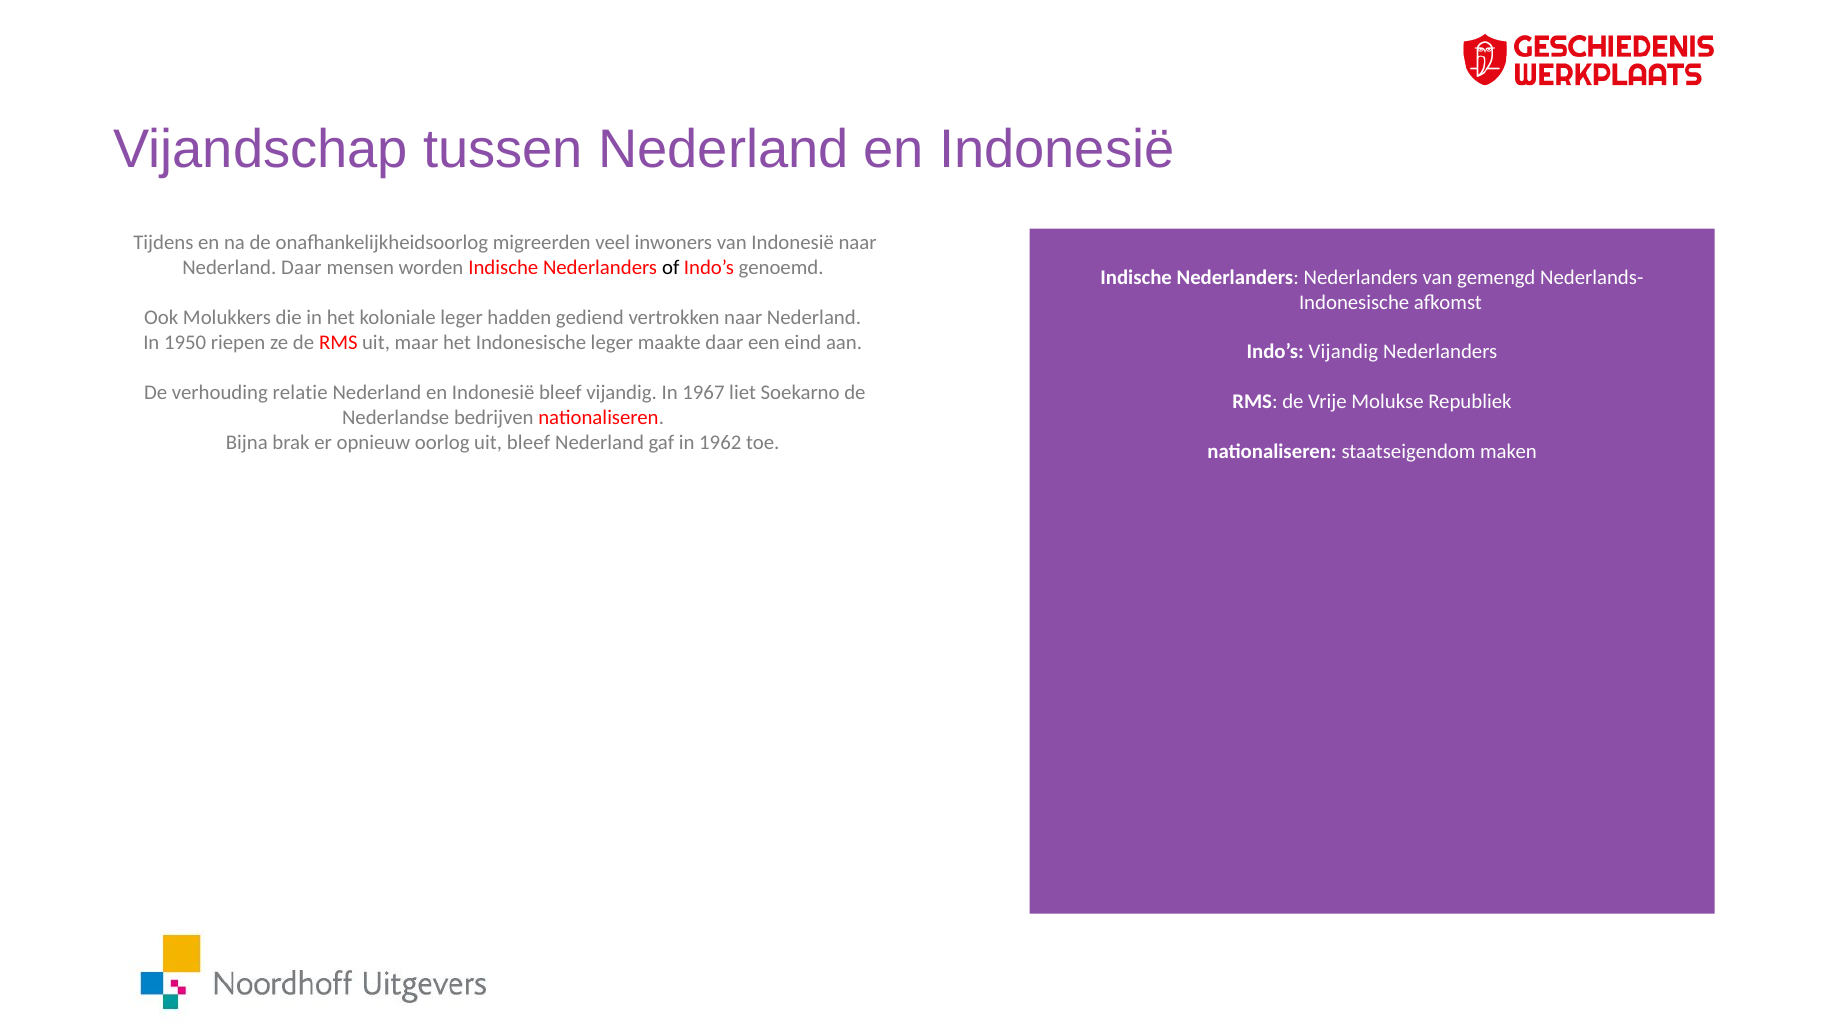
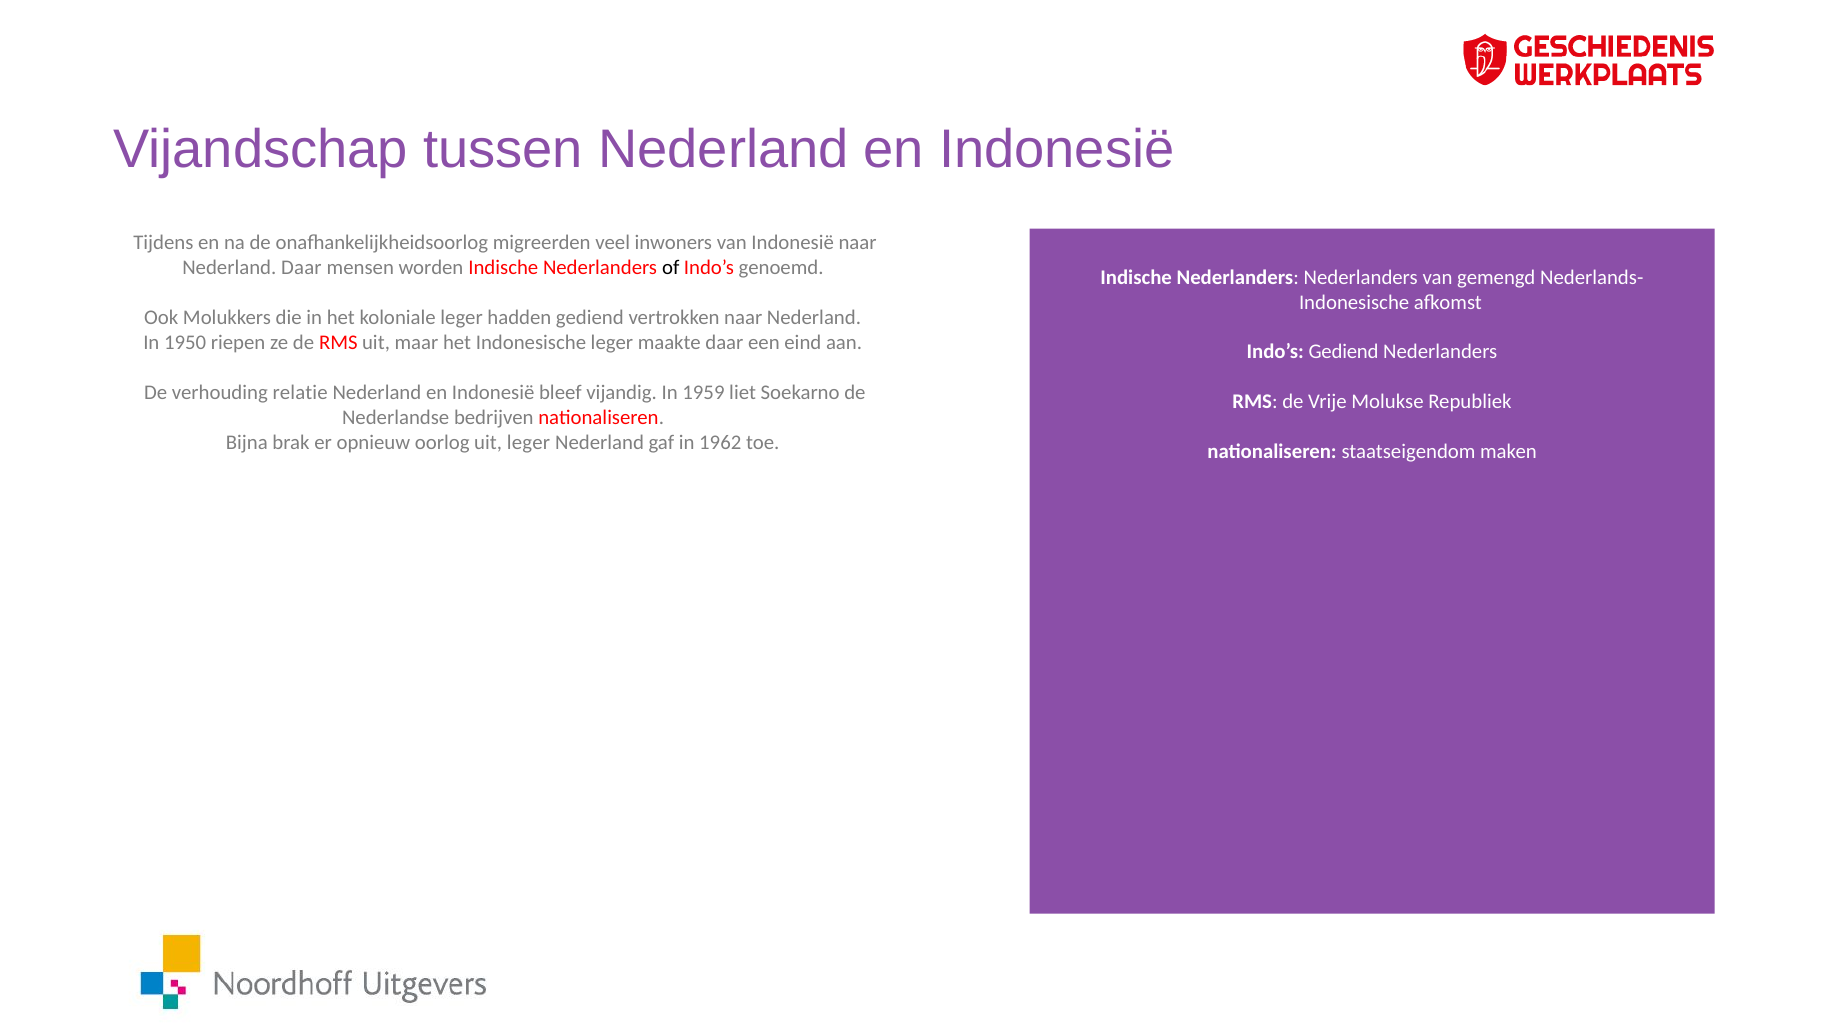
Indo’s Vijandig: Vijandig -> Gediend
1967: 1967 -> 1959
uit bleef: bleef -> leger
